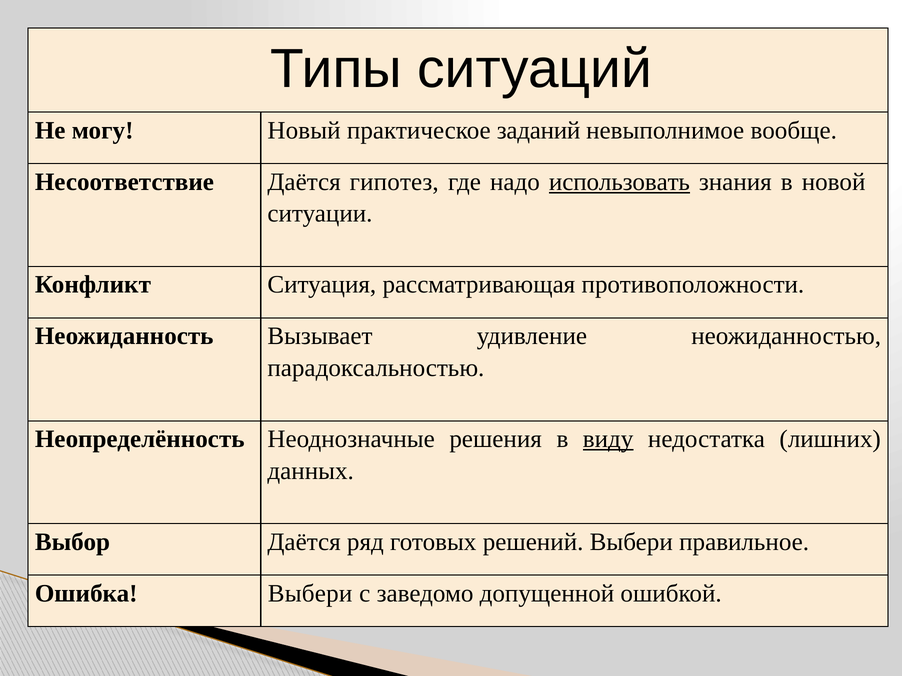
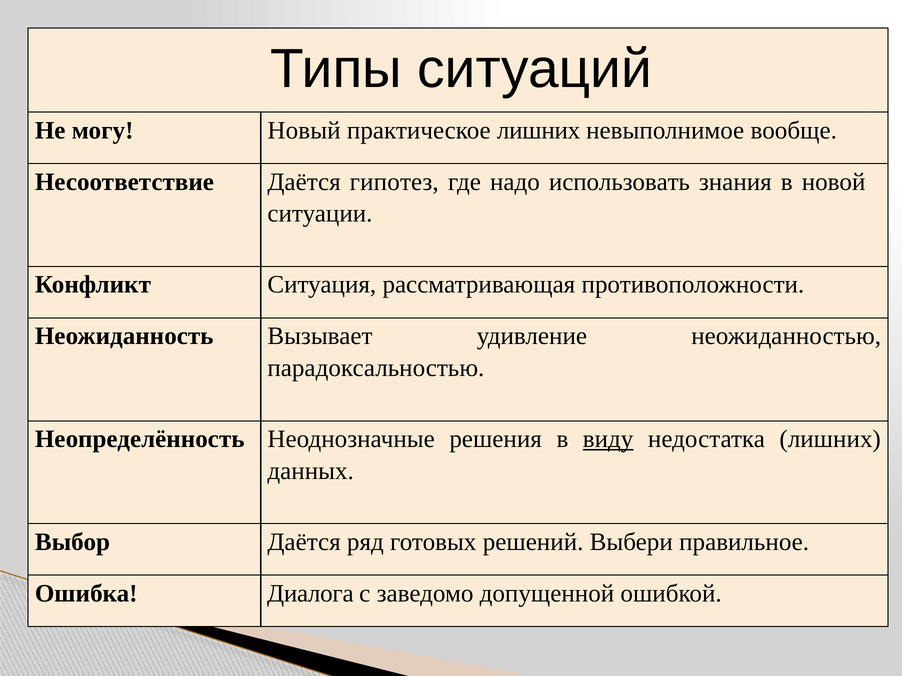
практическое заданий: заданий -> лишних
использовать underline: present -> none
Ошибка Выбери: Выбери -> Диалога
